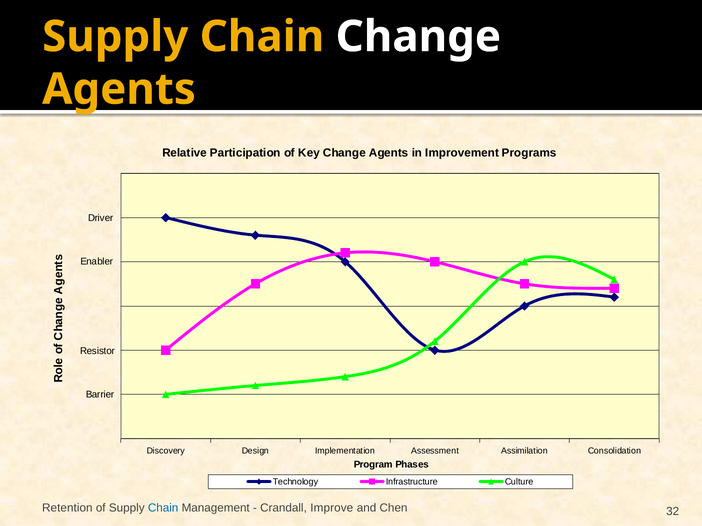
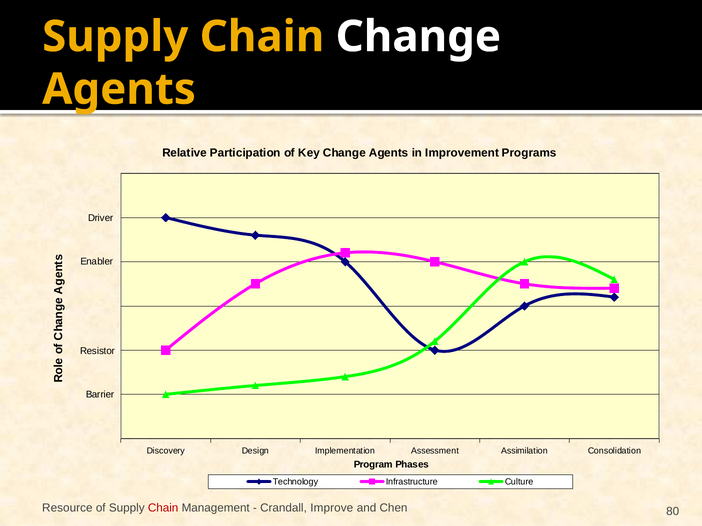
Retention: Retention -> Resource
Chain at (163, 509) colour: blue -> red
32: 32 -> 80
